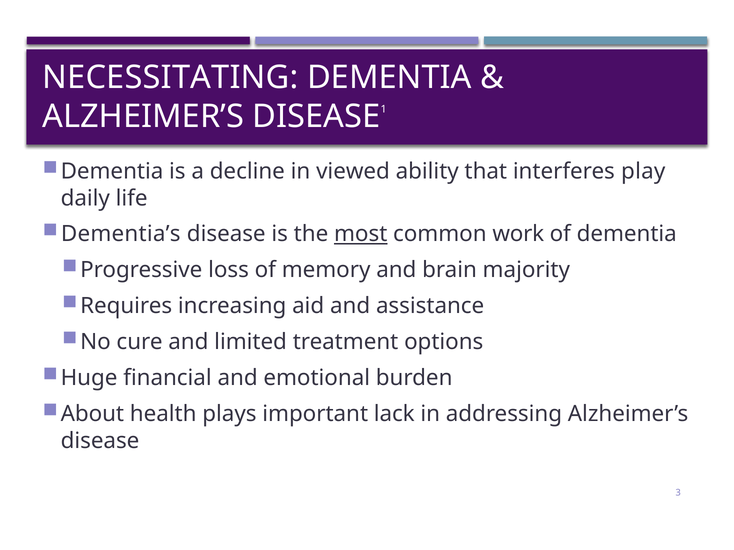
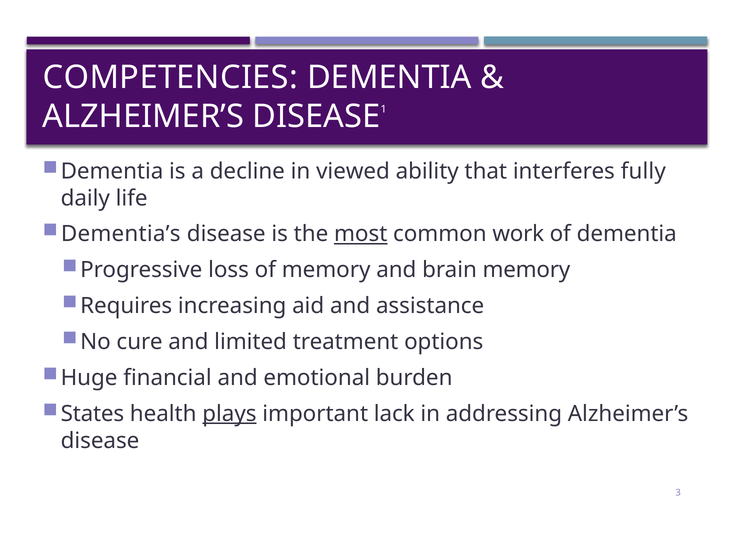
NECESSITATING: NECESSITATING -> COMPETENCIES
play: play -> fully
brain majority: majority -> memory
About: About -> States
plays underline: none -> present
